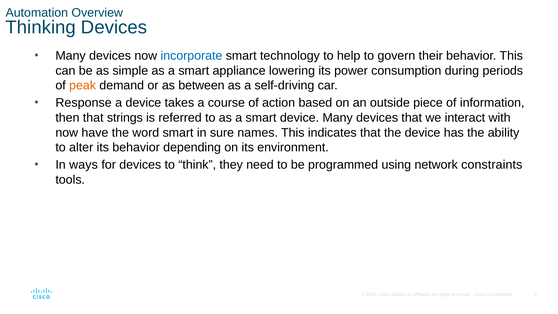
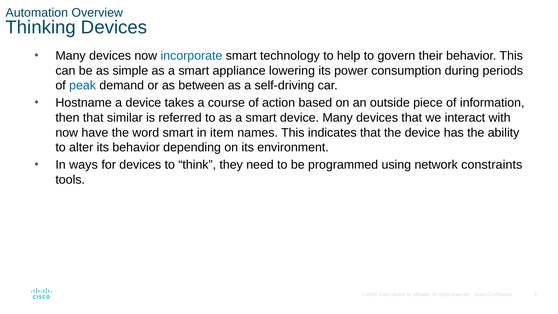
peak colour: orange -> blue
Response: Response -> Hostname
strings: strings -> similar
sure: sure -> item
